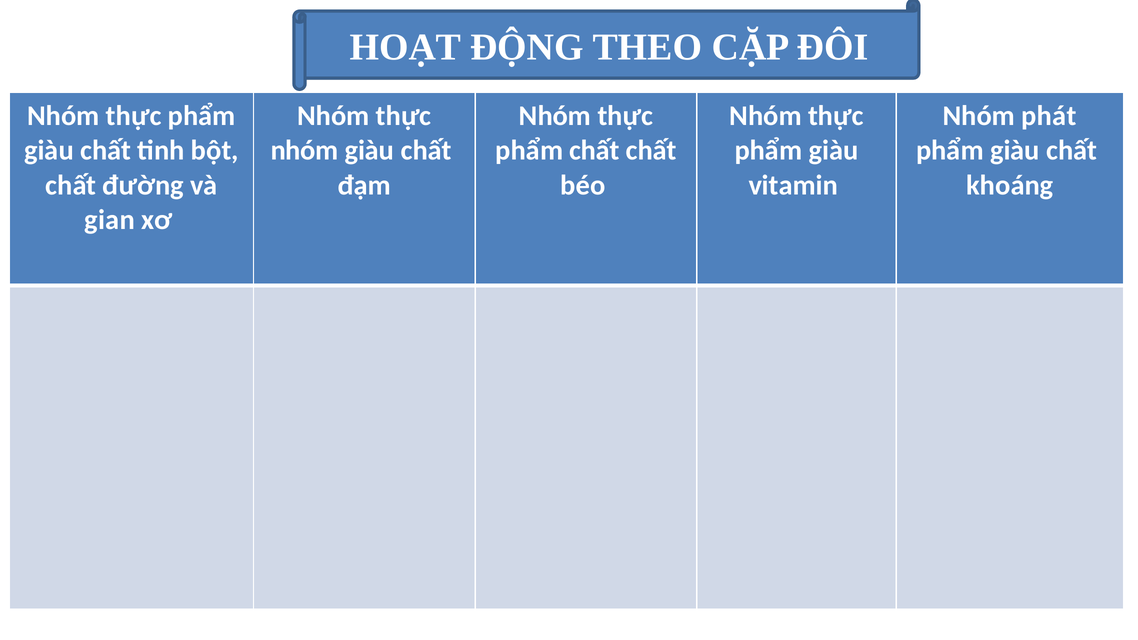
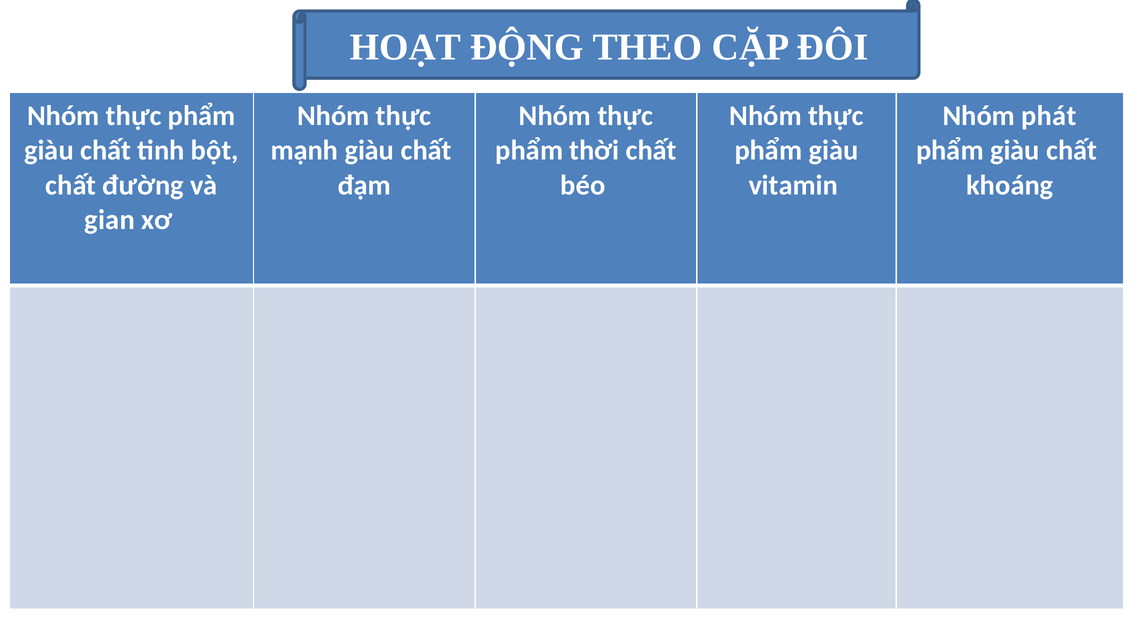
nhóm at (305, 151): nhóm -> mạnh
phẩm chất: chất -> thời
